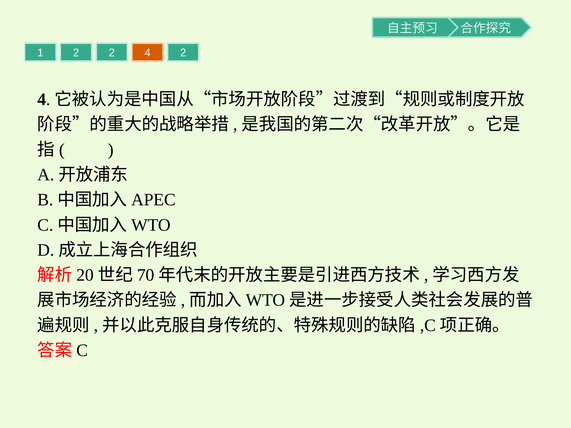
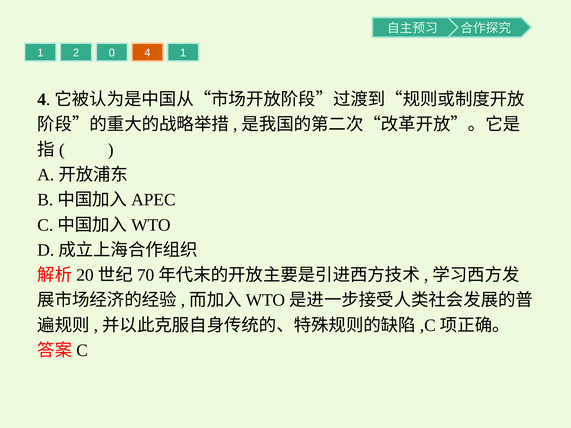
2 2: 2 -> 0
4 2: 2 -> 1
